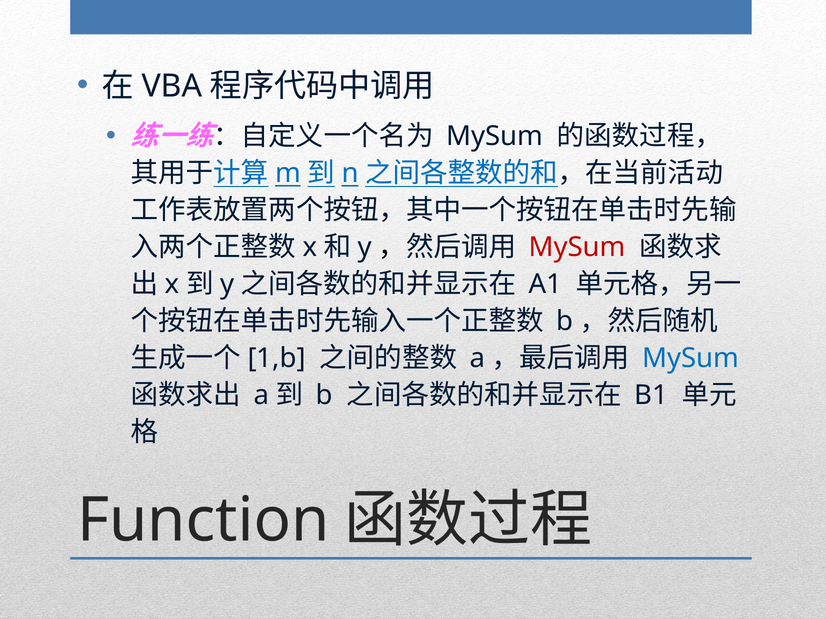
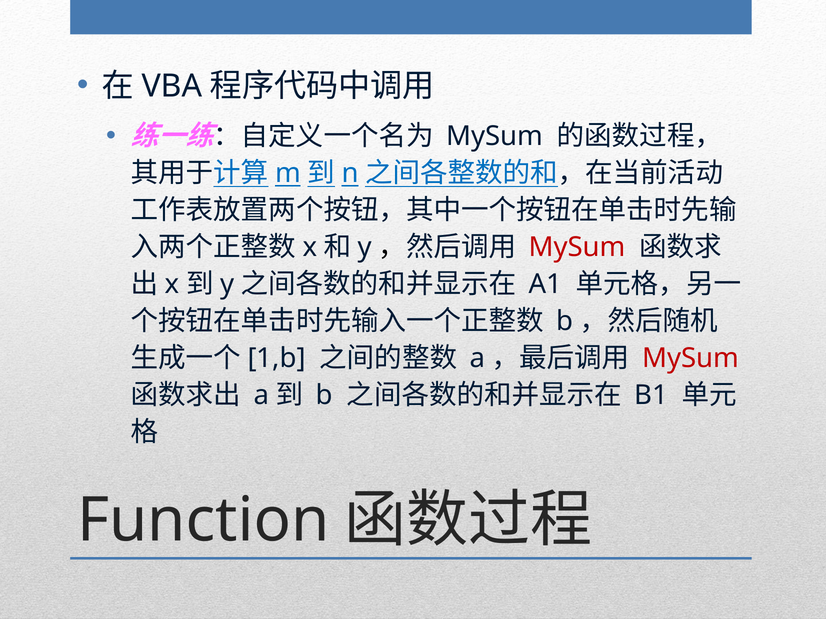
MySum at (690, 358) colour: blue -> red
